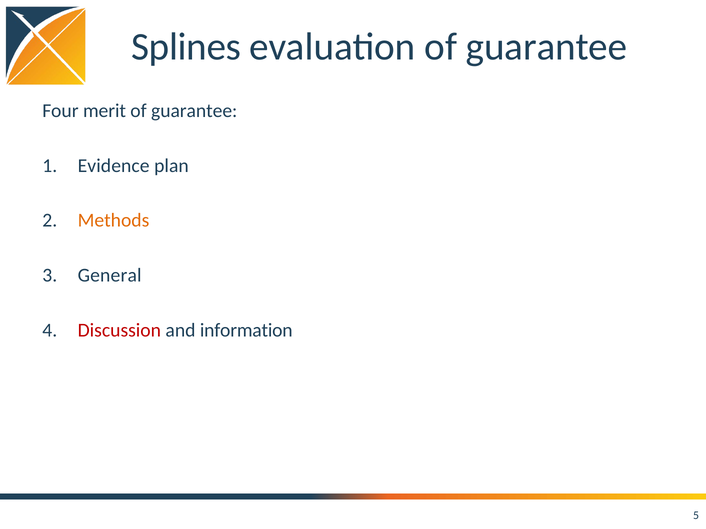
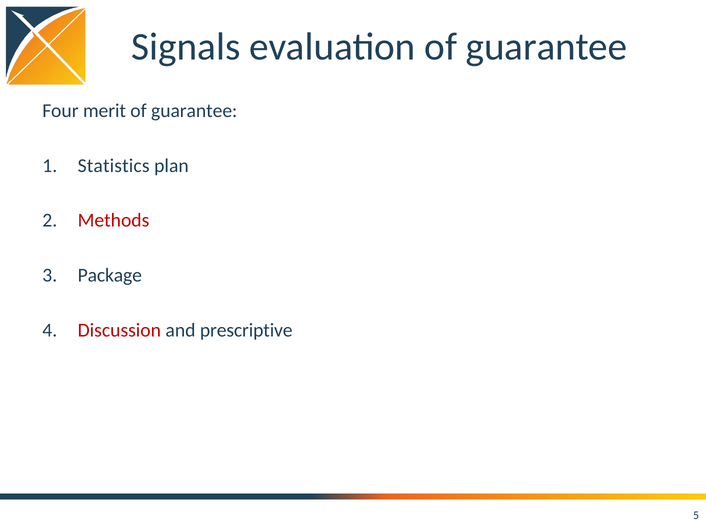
Splines: Splines -> Signals
Evidence: Evidence -> Statistics
Methods colour: orange -> red
General: General -> Package
information: information -> prescriptive
